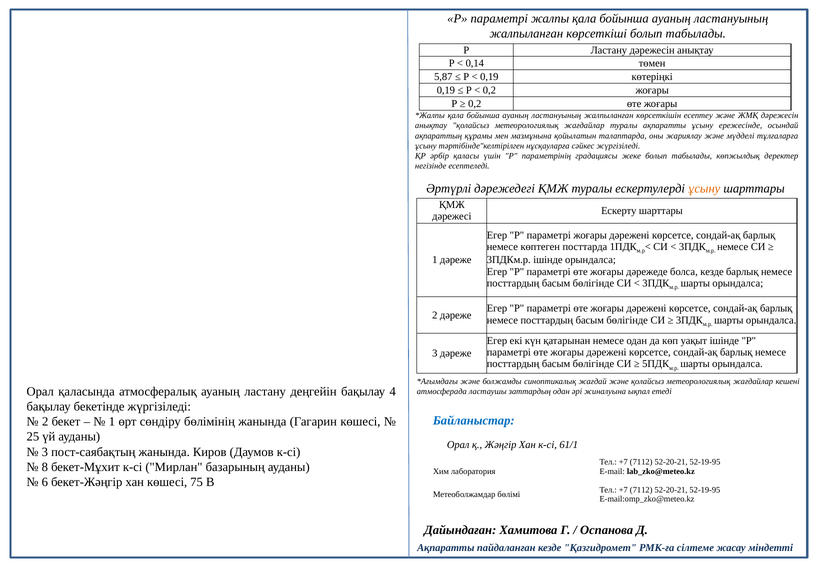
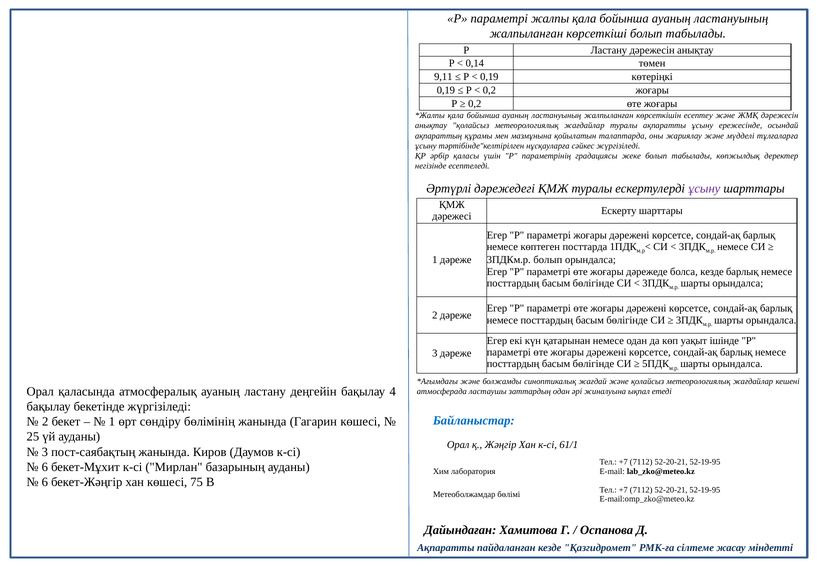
5,87: 5,87 -> 9,11
ұсыну at (704, 188) colour: orange -> purple
3ПДКм.р ішінде: ішінде -> болып
8 at (45, 466): 8 -> 6
